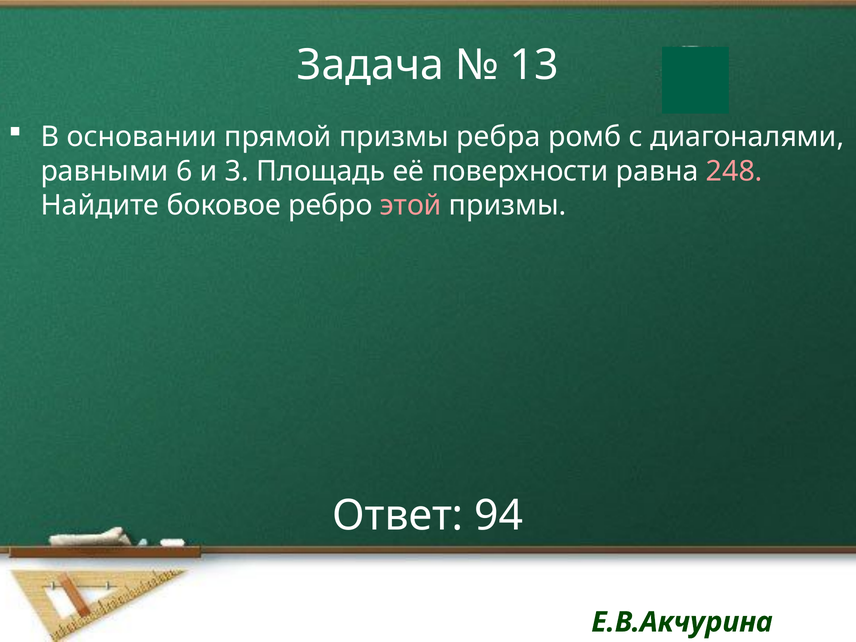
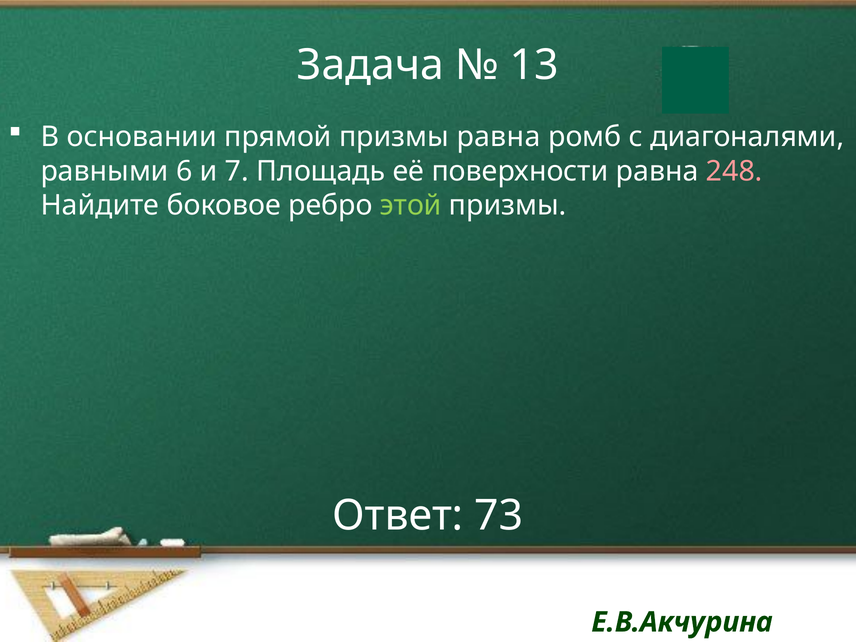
призмы ребра: ребра -> равна
3: 3 -> 7
этой colour: pink -> light green
94: 94 -> 73
